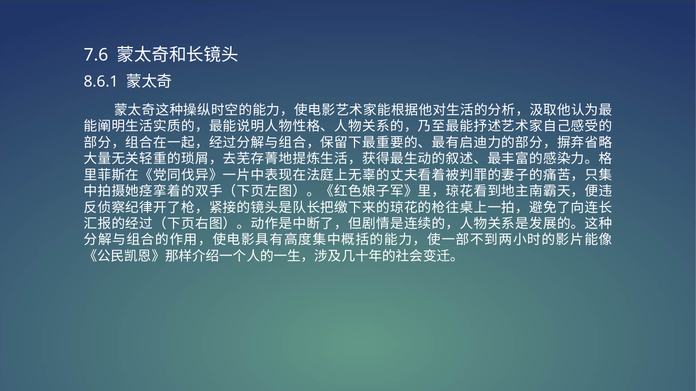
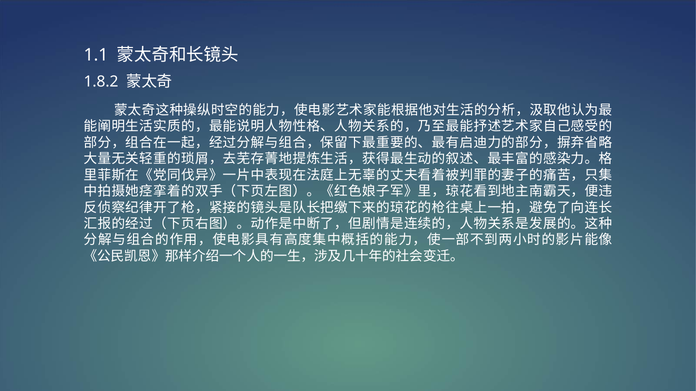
7.6: 7.6 -> 1.1
8.6.1: 8.6.1 -> 1.8.2
